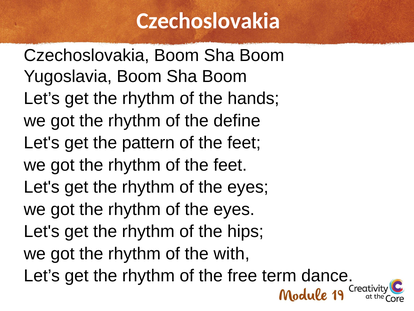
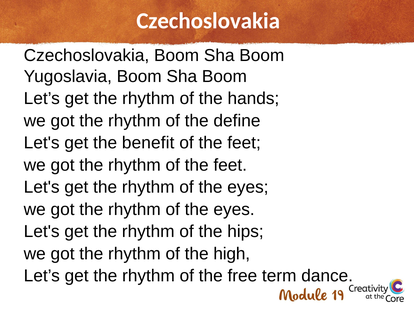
pattern: pattern -> benefit
with: with -> high
